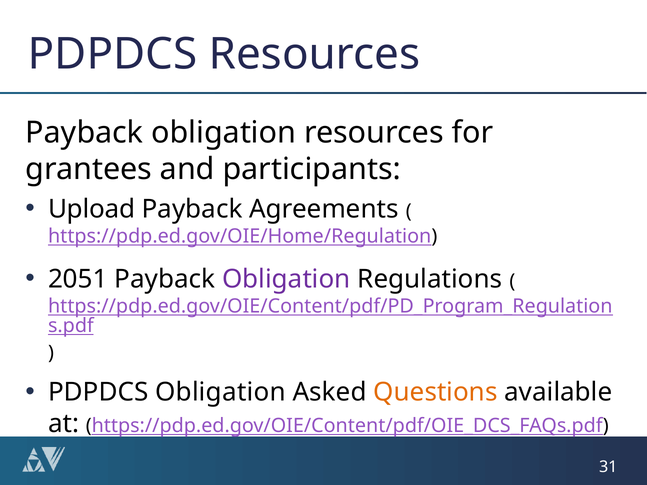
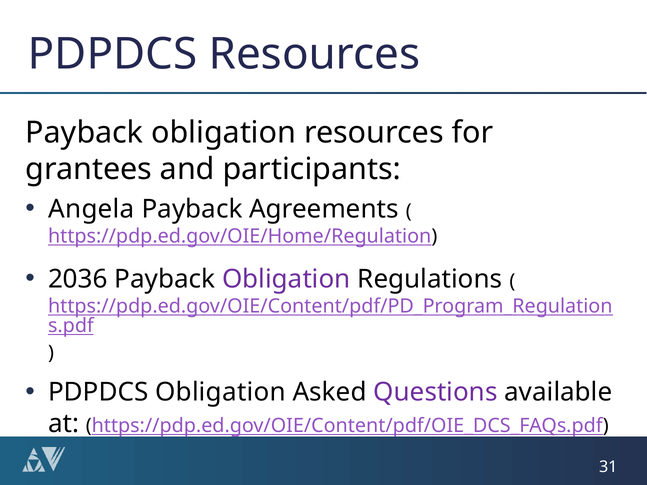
Upload: Upload -> Angela
2051: 2051 -> 2036
Questions colour: orange -> purple
